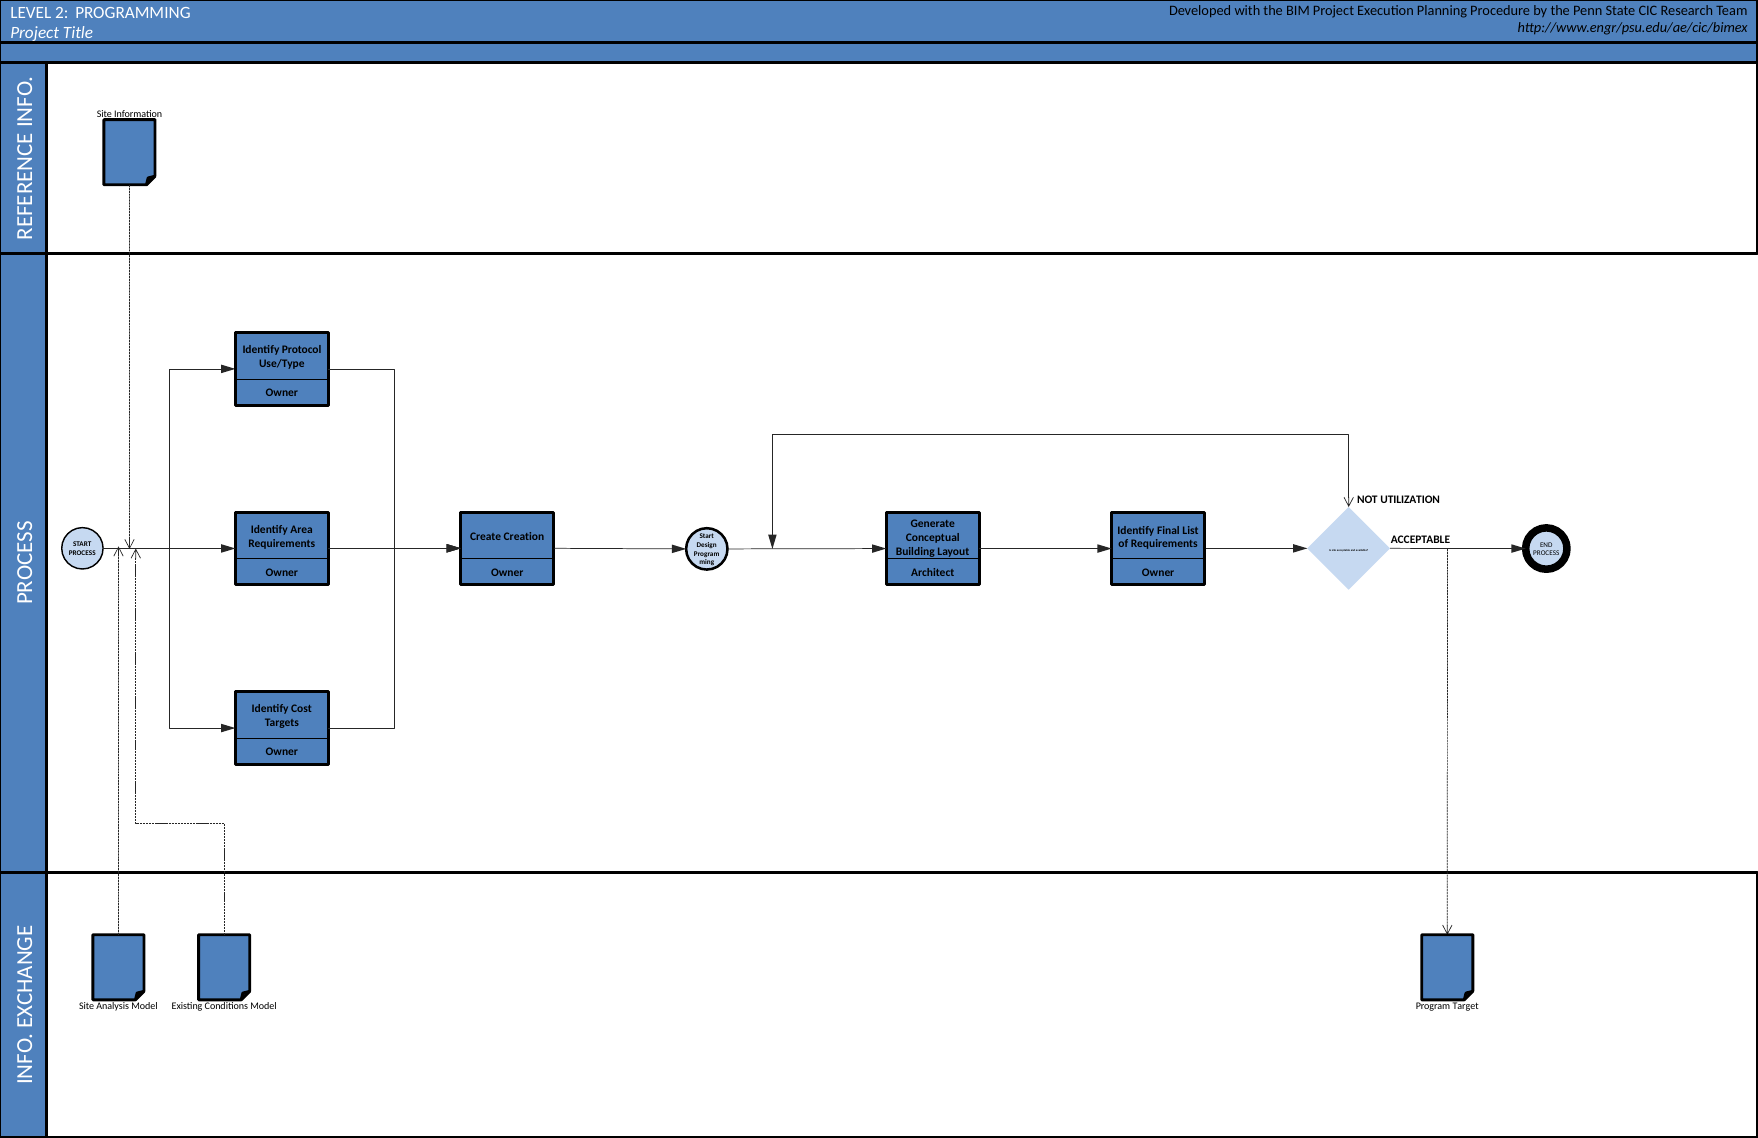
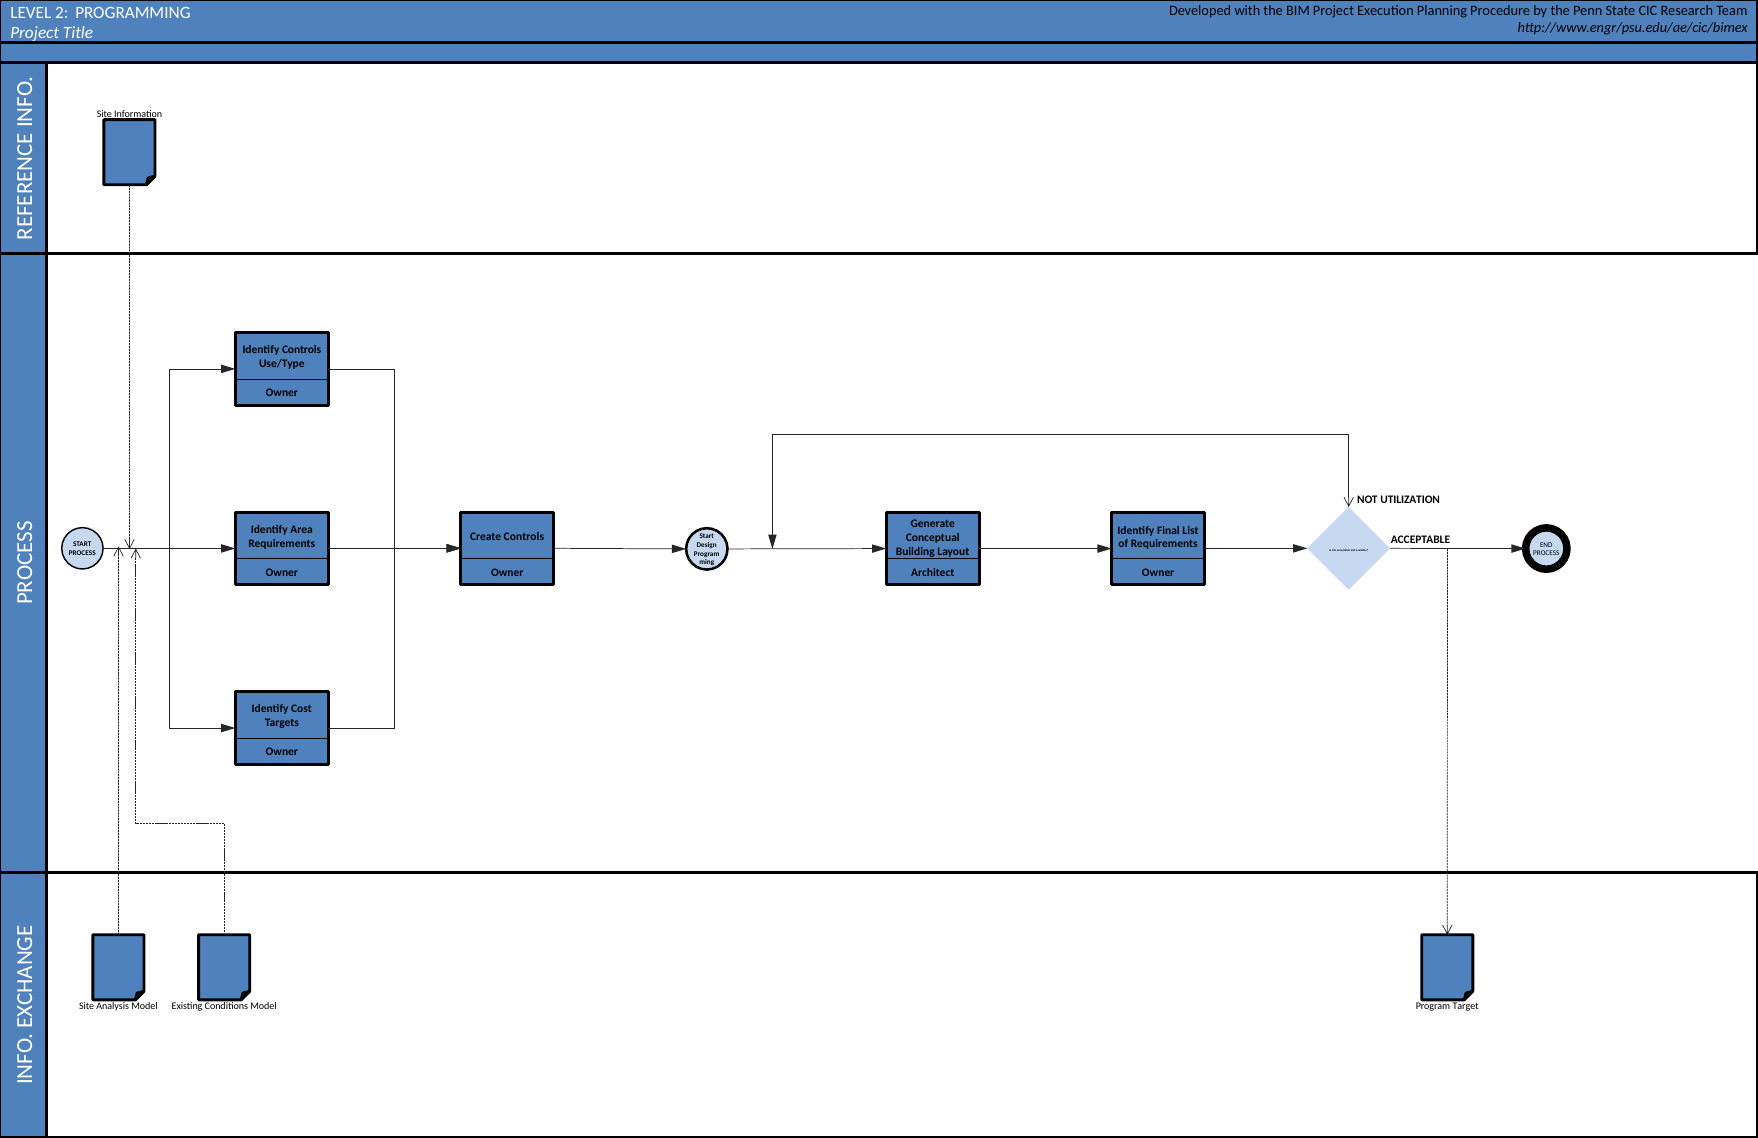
Identify Protocol: Protocol -> Controls
Create Creation: Creation -> Controls
